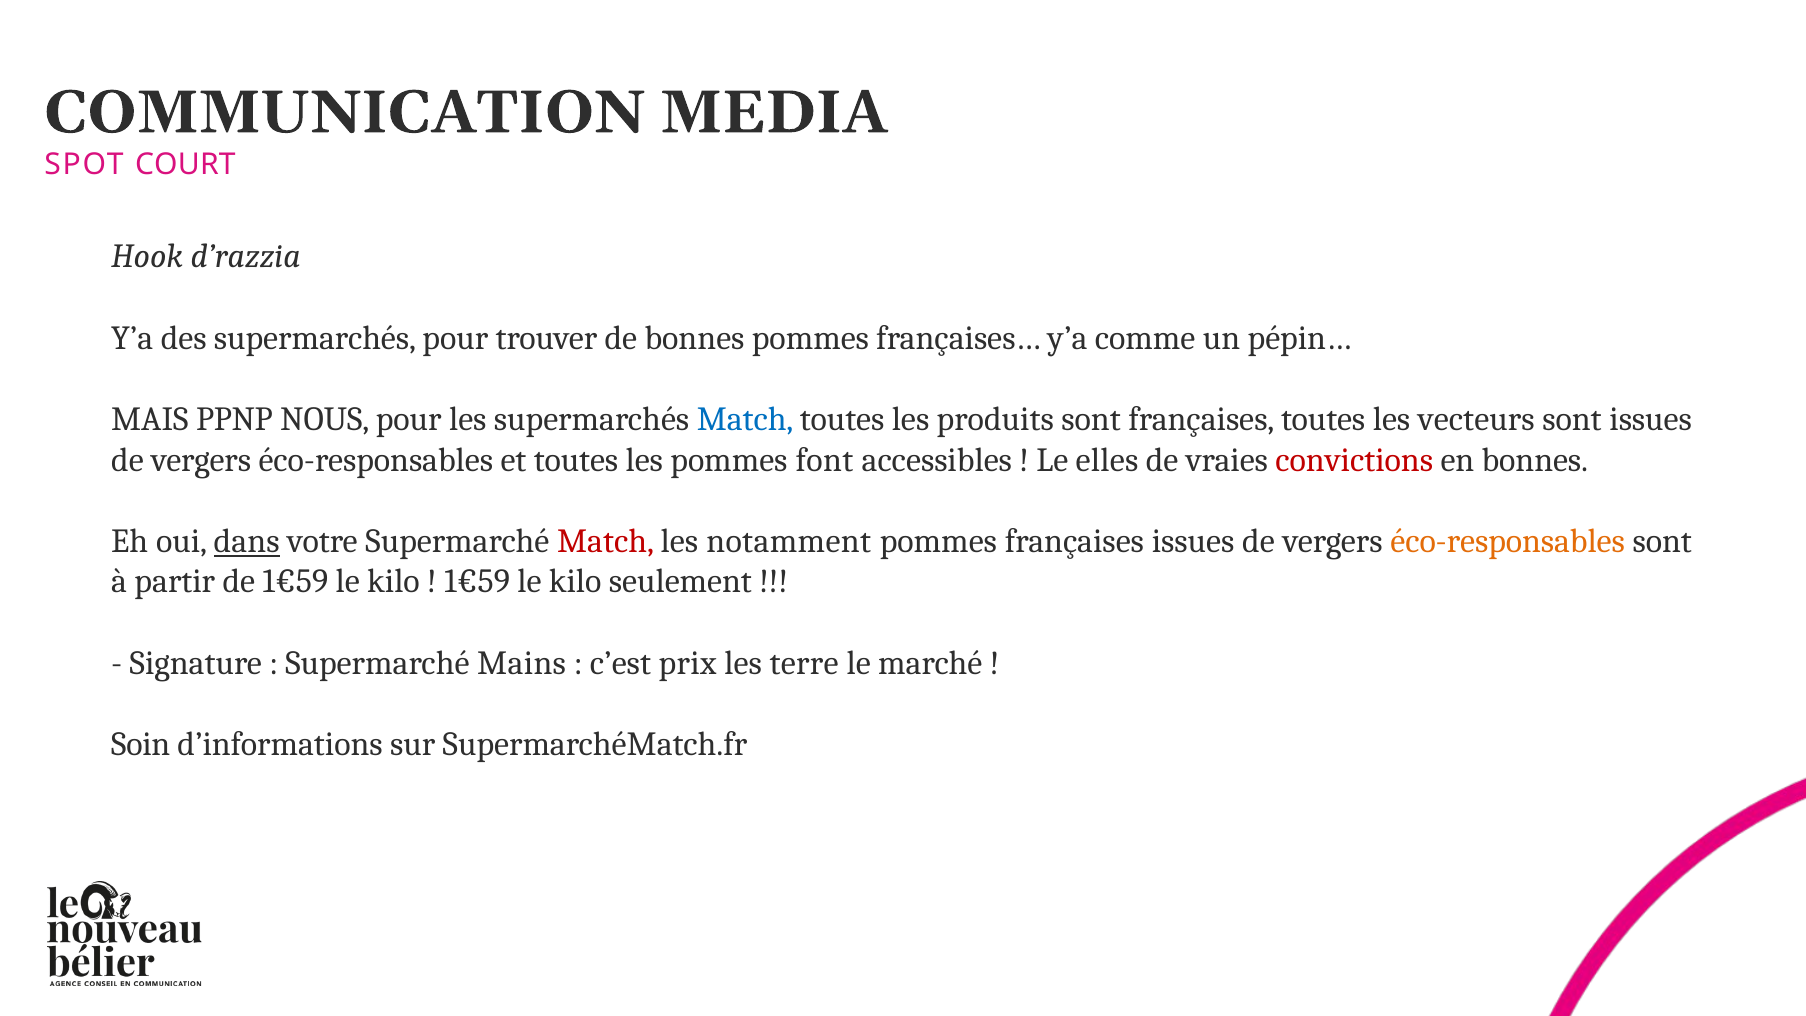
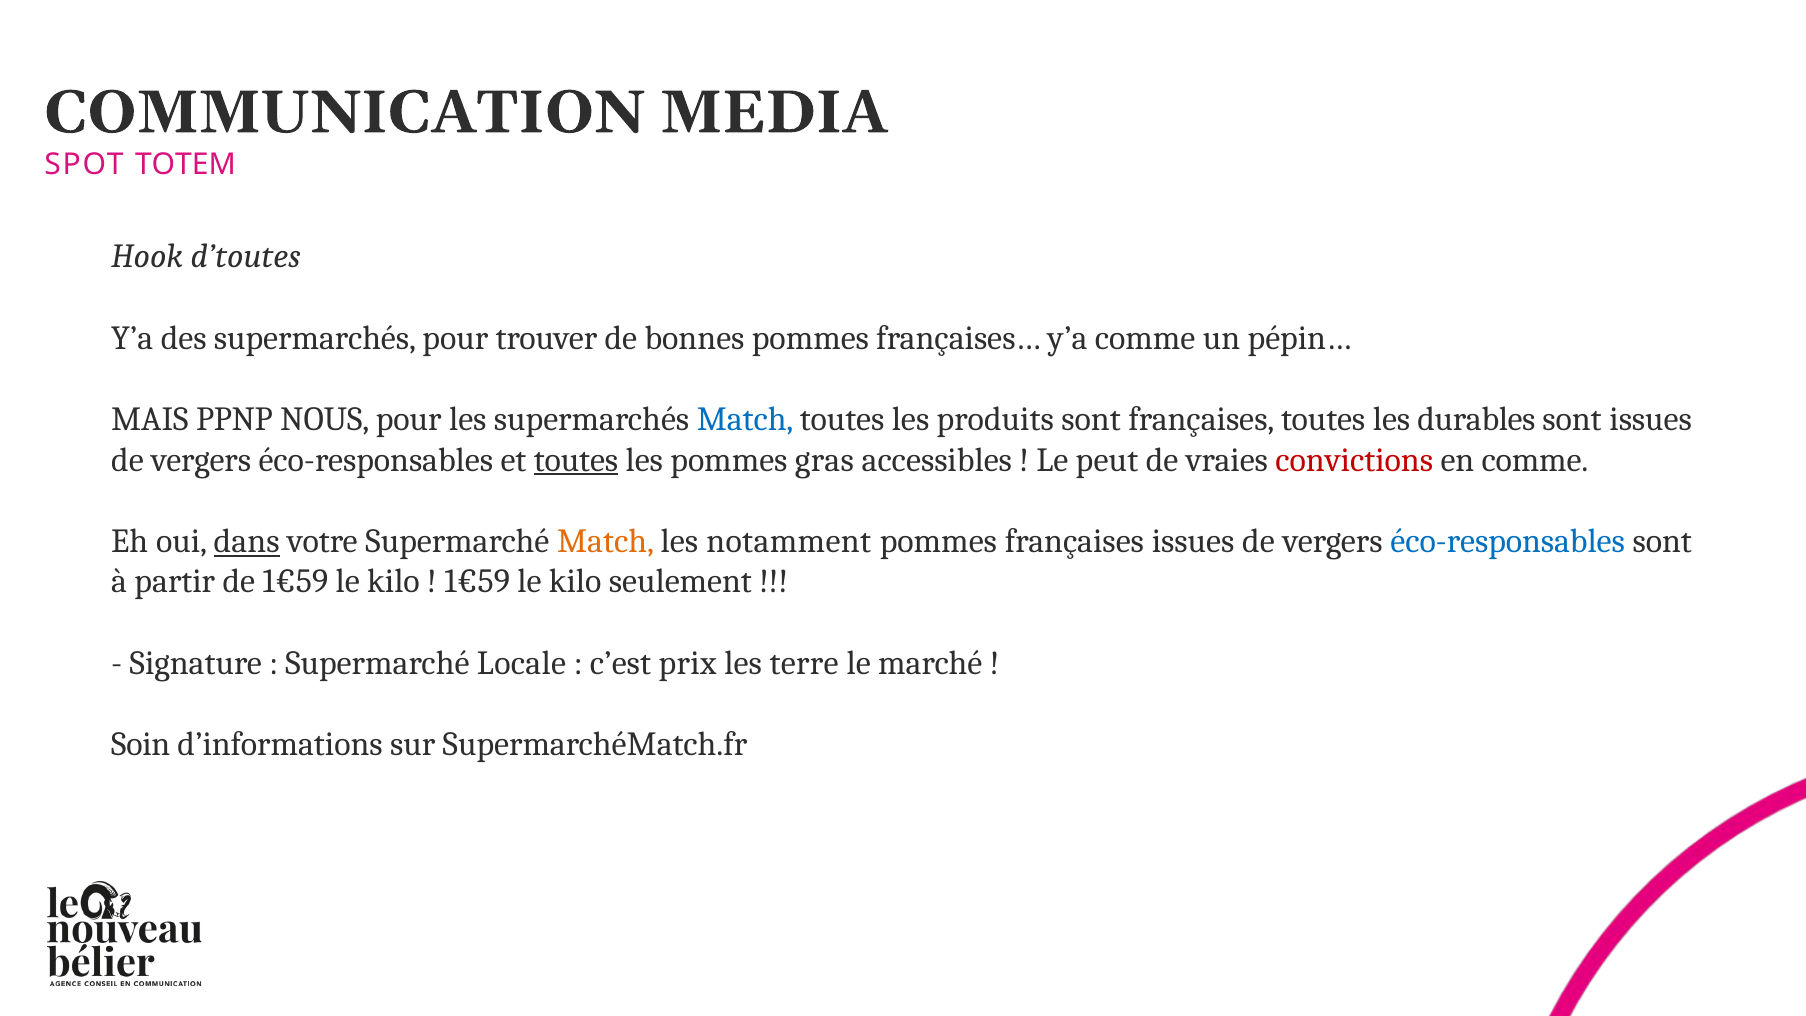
COURT: COURT -> TOTEM
d’razzia: d’razzia -> d’toutes
vecteurs: vecteurs -> durables
toutes at (576, 460) underline: none -> present
font: font -> gras
elles: elles -> peut
en bonnes: bonnes -> comme
Match at (606, 541) colour: red -> orange
éco-responsables at (1508, 541) colour: orange -> blue
Mains: Mains -> Locale
